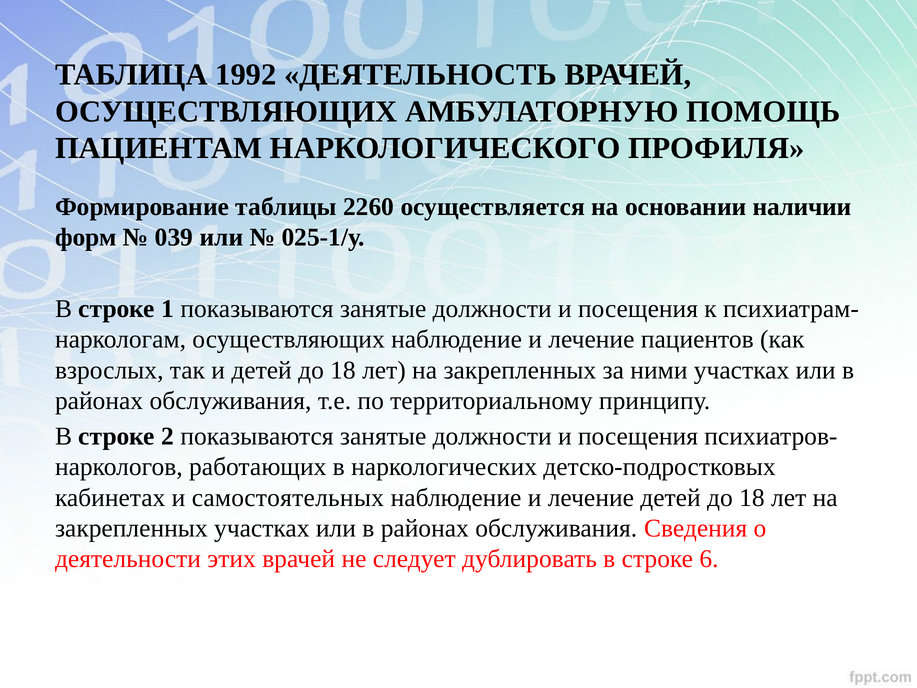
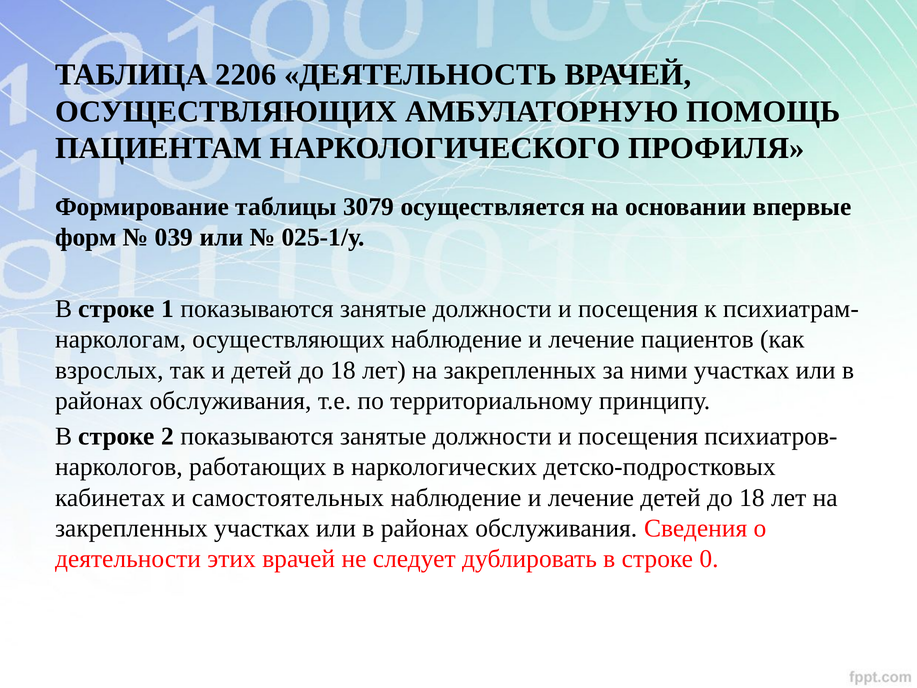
1992: 1992 -> 2206
2260: 2260 -> 3079
наличии: наличии -> впервые
6: 6 -> 0
